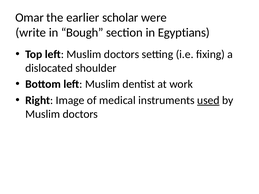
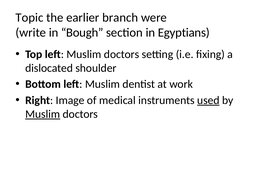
Omar: Omar -> Topic
scholar: scholar -> branch
Muslim at (43, 114) underline: none -> present
